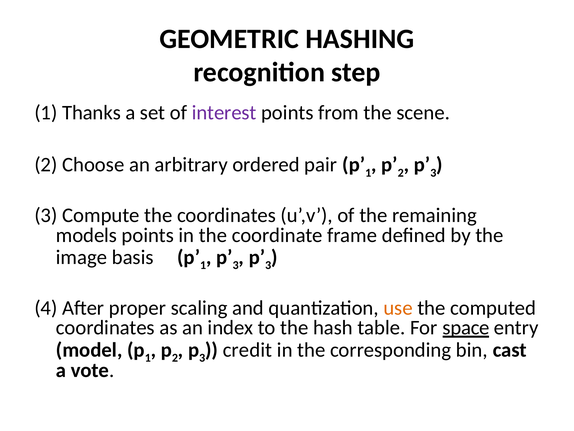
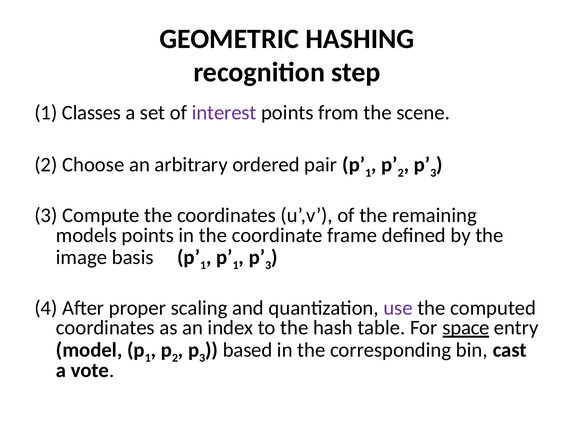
Thanks: Thanks -> Classes
3 at (236, 265): 3 -> 1
use colour: orange -> purple
credit: credit -> based
